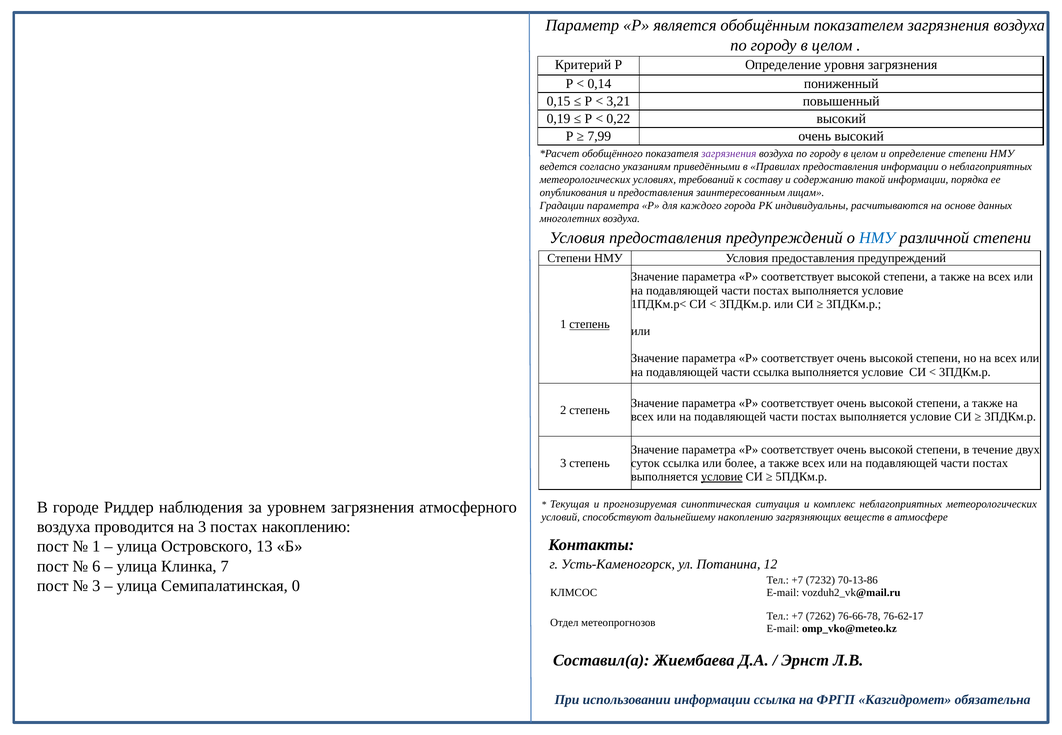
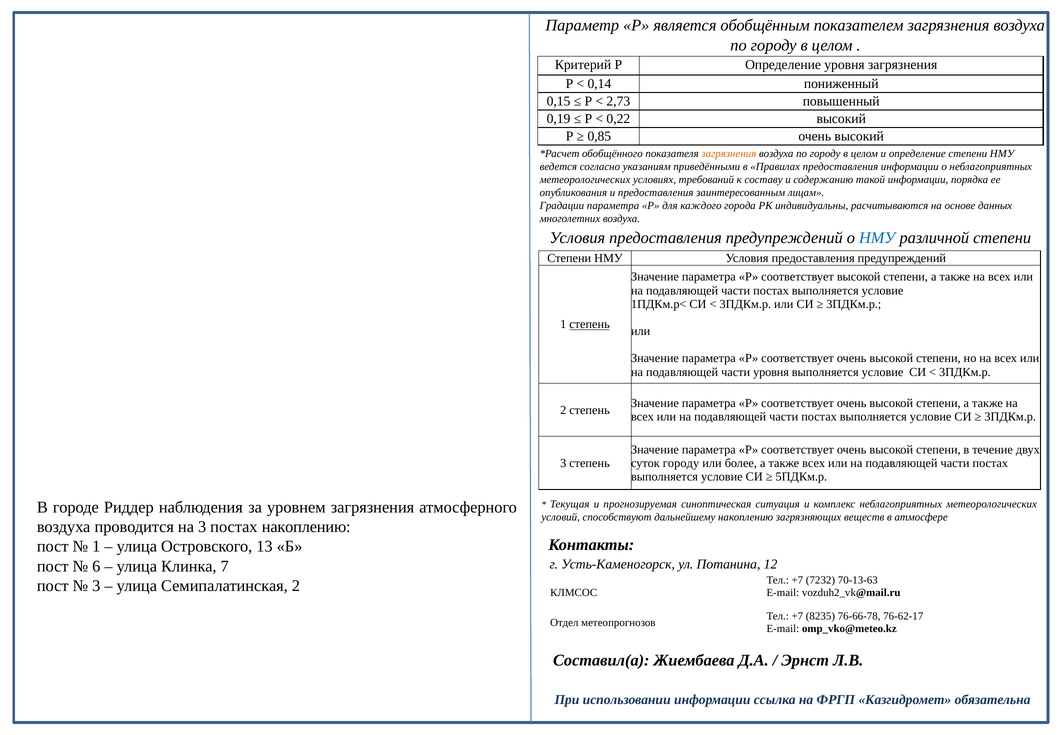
3,21: 3,21 -> 2,73
7,99: 7,99 -> 0,85
загрязнения at (729, 153) colour: purple -> orange
части ссылка: ссылка -> уровня
суток ссылка: ссылка -> городу
условие at (722, 477) underline: present -> none
70-13-86: 70-13-86 -> 70-13-63
Семипалатинская 0: 0 -> 2
7262: 7262 -> 8235
